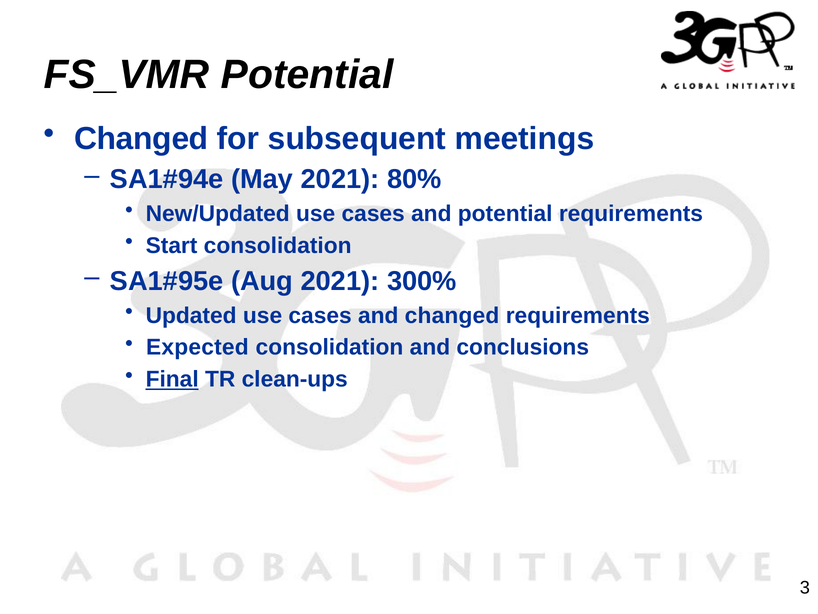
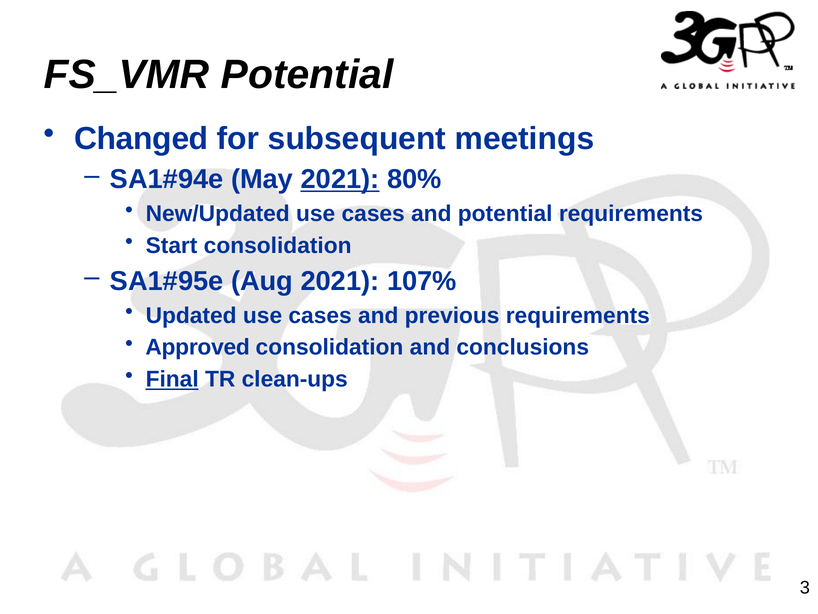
2021 at (340, 179) underline: none -> present
300%: 300% -> 107%
and changed: changed -> previous
Expected: Expected -> Approved
